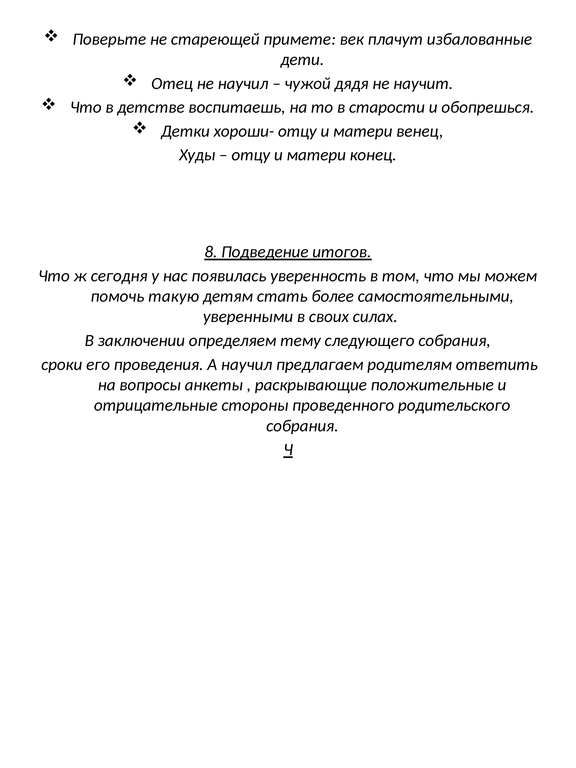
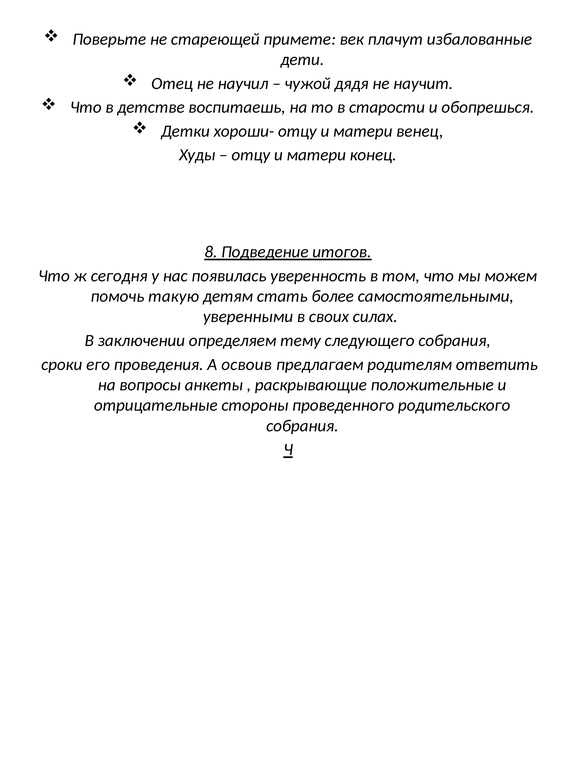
А научил: научил -> освоив
